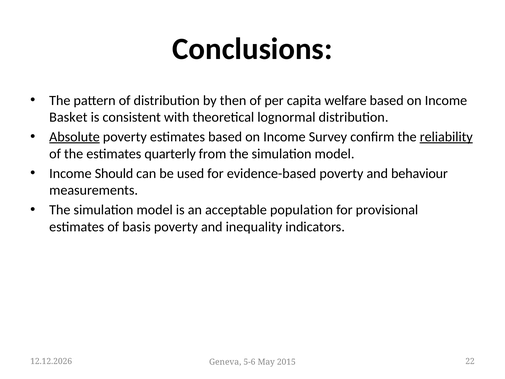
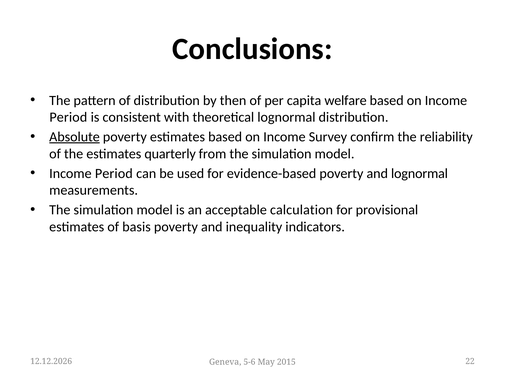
Basket at (68, 117): Basket -> Period
reliability underline: present -> none
Should at (114, 173): Should -> Period
and behaviour: behaviour -> lognormal
population: population -> calculation
